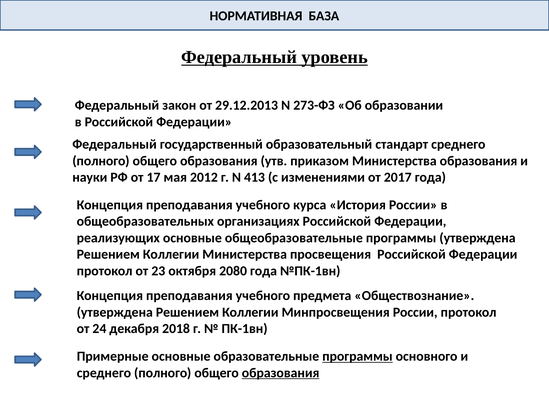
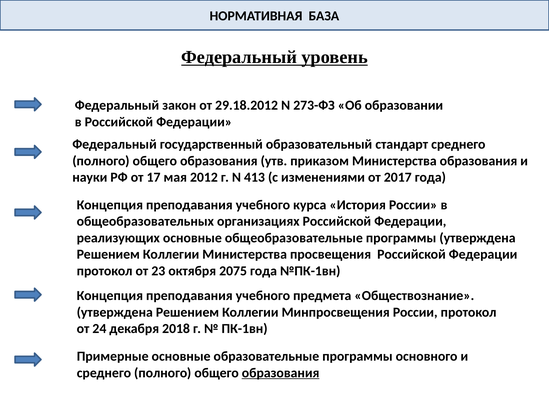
29.12.2013: 29.12.2013 -> 29.18.2012
2080: 2080 -> 2075
программы at (357, 356) underline: present -> none
